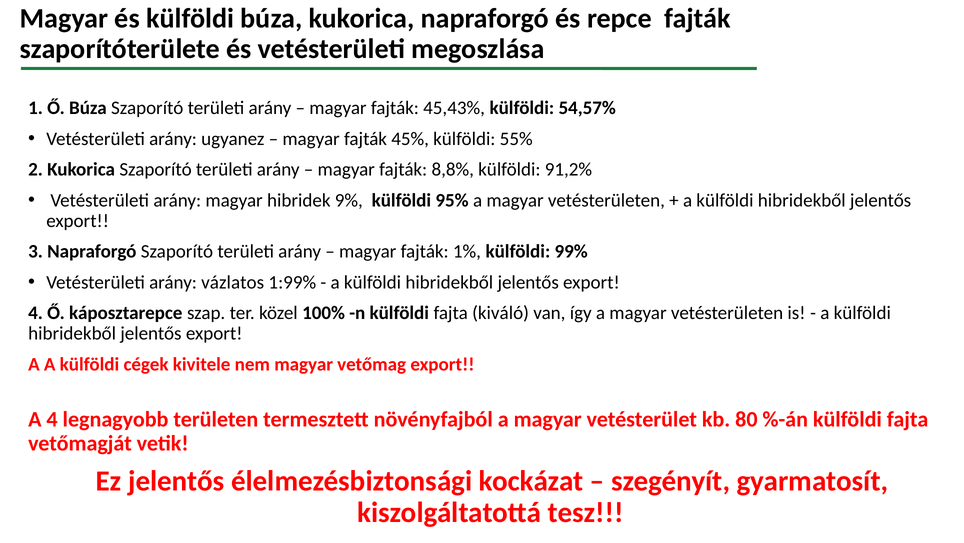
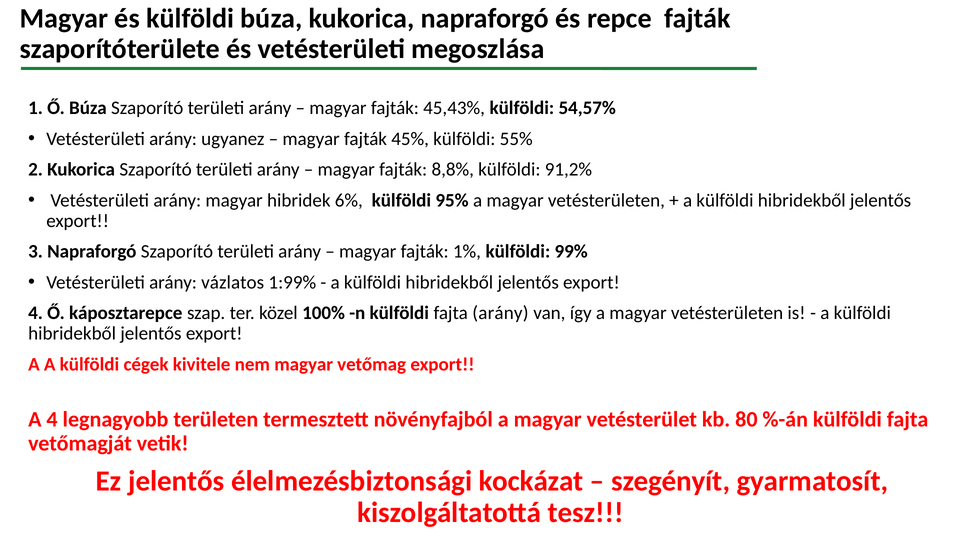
9%: 9% -> 6%
fajta kiváló: kiváló -> arány
